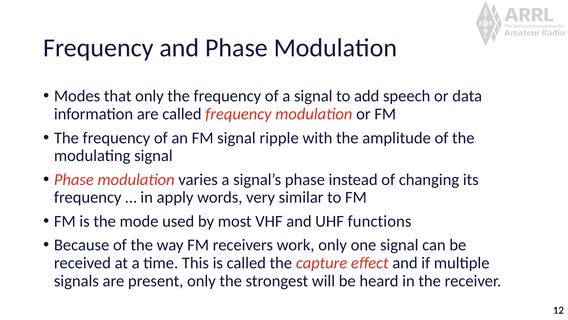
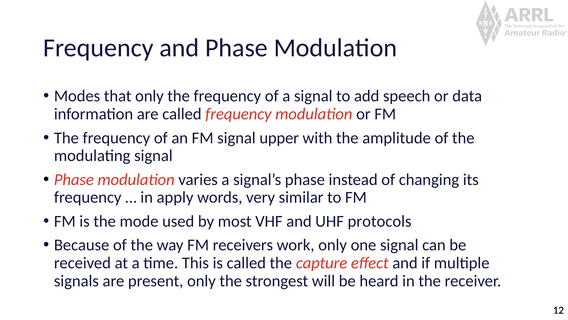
ripple: ripple -> upper
functions: functions -> protocols
